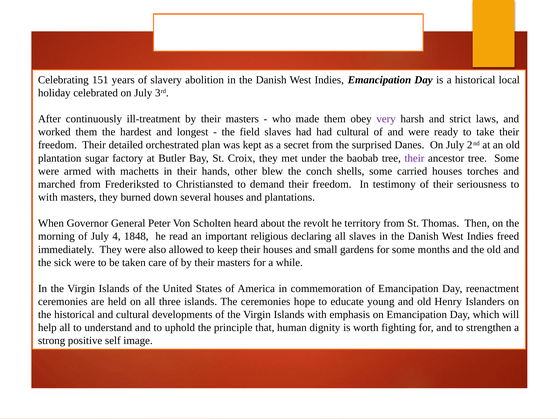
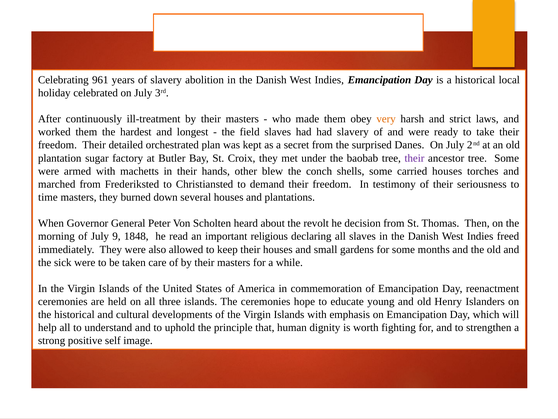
151: 151 -> 961
very colour: purple -> orange
had cultural: cultural -> slavery
with at (48, 197): with -> time
territory: territory -> decision
4: 4 -> 9
